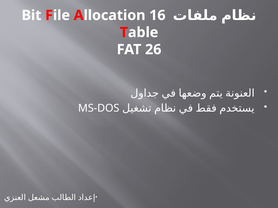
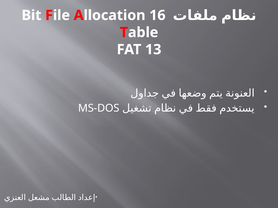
26: 26 -> 13
